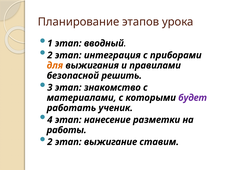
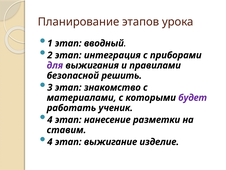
для colour: orange -> purple
работы: работы -> ставим
2 at (50, 141): 2 -> 4
ставим: ставим -> изделие
